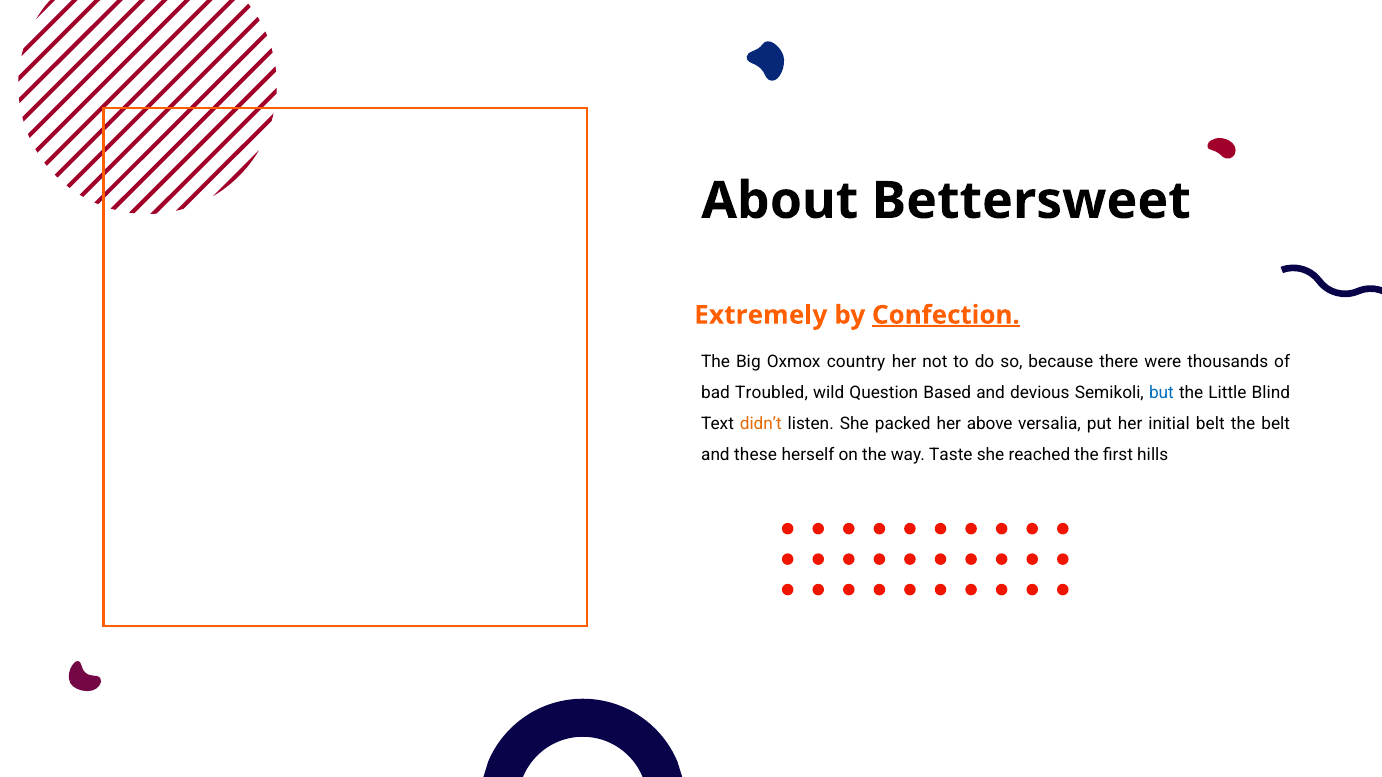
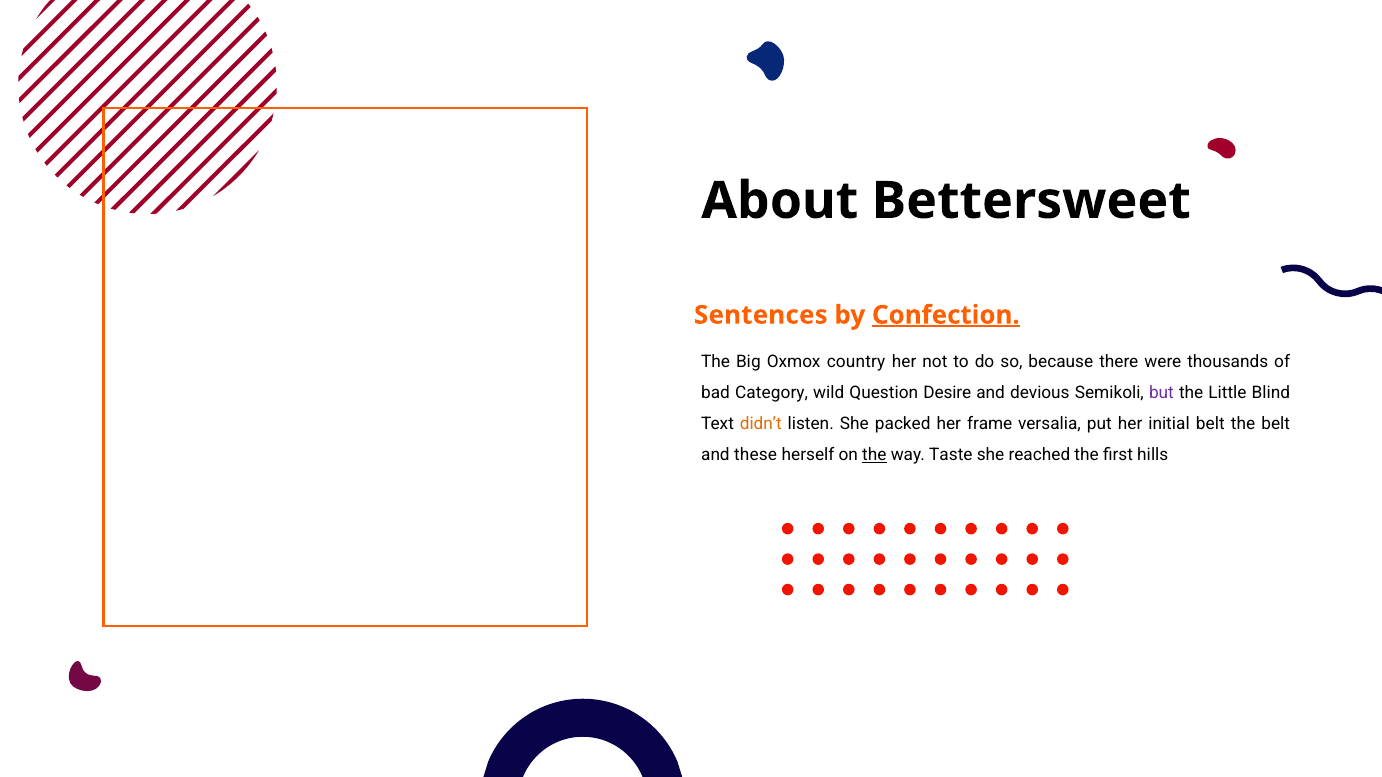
Extremely: Extremely -> Sentences
Troubled: Troubled -> Category
Based: Based -> Desire
but colour: blue -> purple
above: above -> frame
the at (874, 455) underline: none -> present
